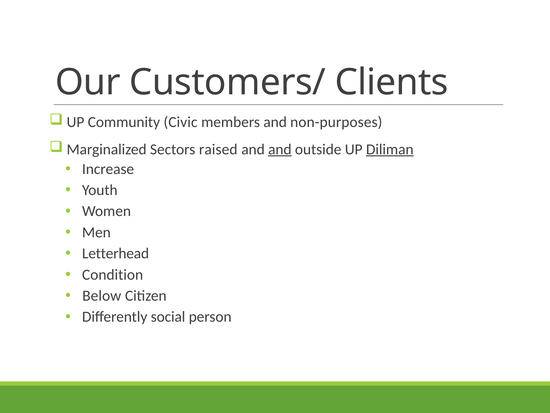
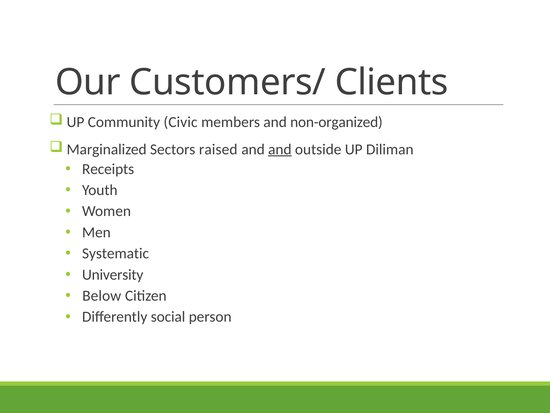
non-purposes: non-purposes -> non-organized
Diliman underline: present -> none
Increase: Increase -> Receipts
Letterhead: Letterhead -> Systematic
Condition: Condition -> University
